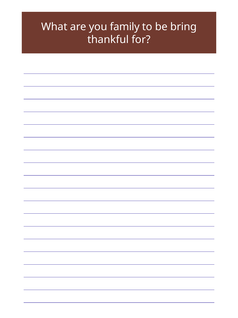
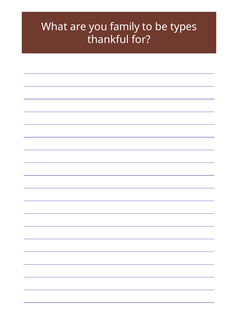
bring: bring -> types
